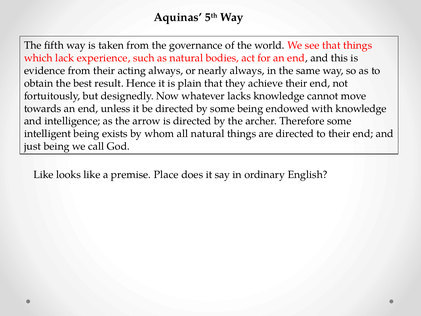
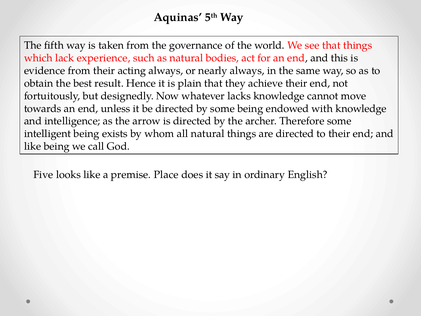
just at (33, 146): just -> like
Like at (43, 175): Like -> Five
